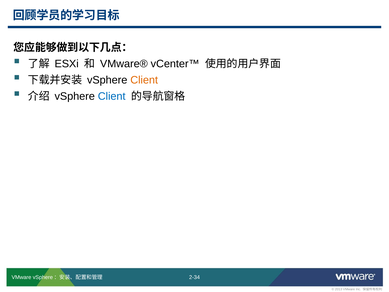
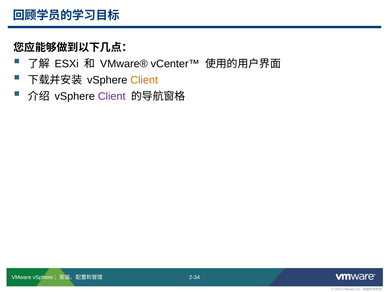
Client at (112, 96) colour: blue -> purple
